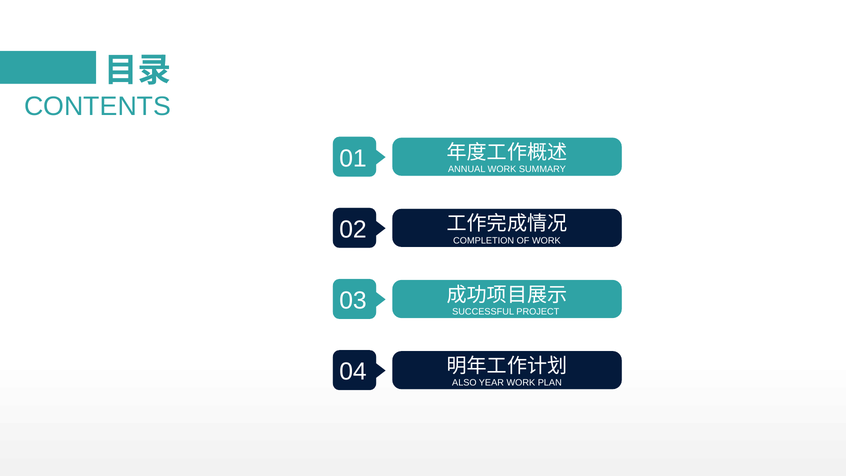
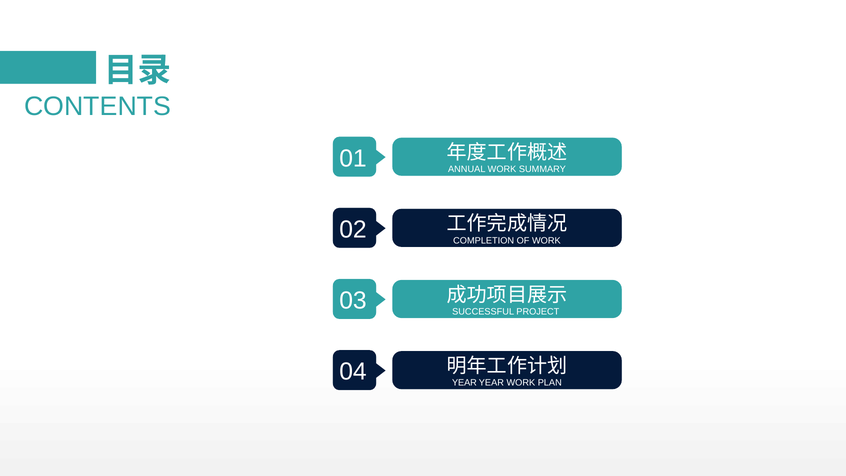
ALSO at (464, 383): ALSO -> YEAR
